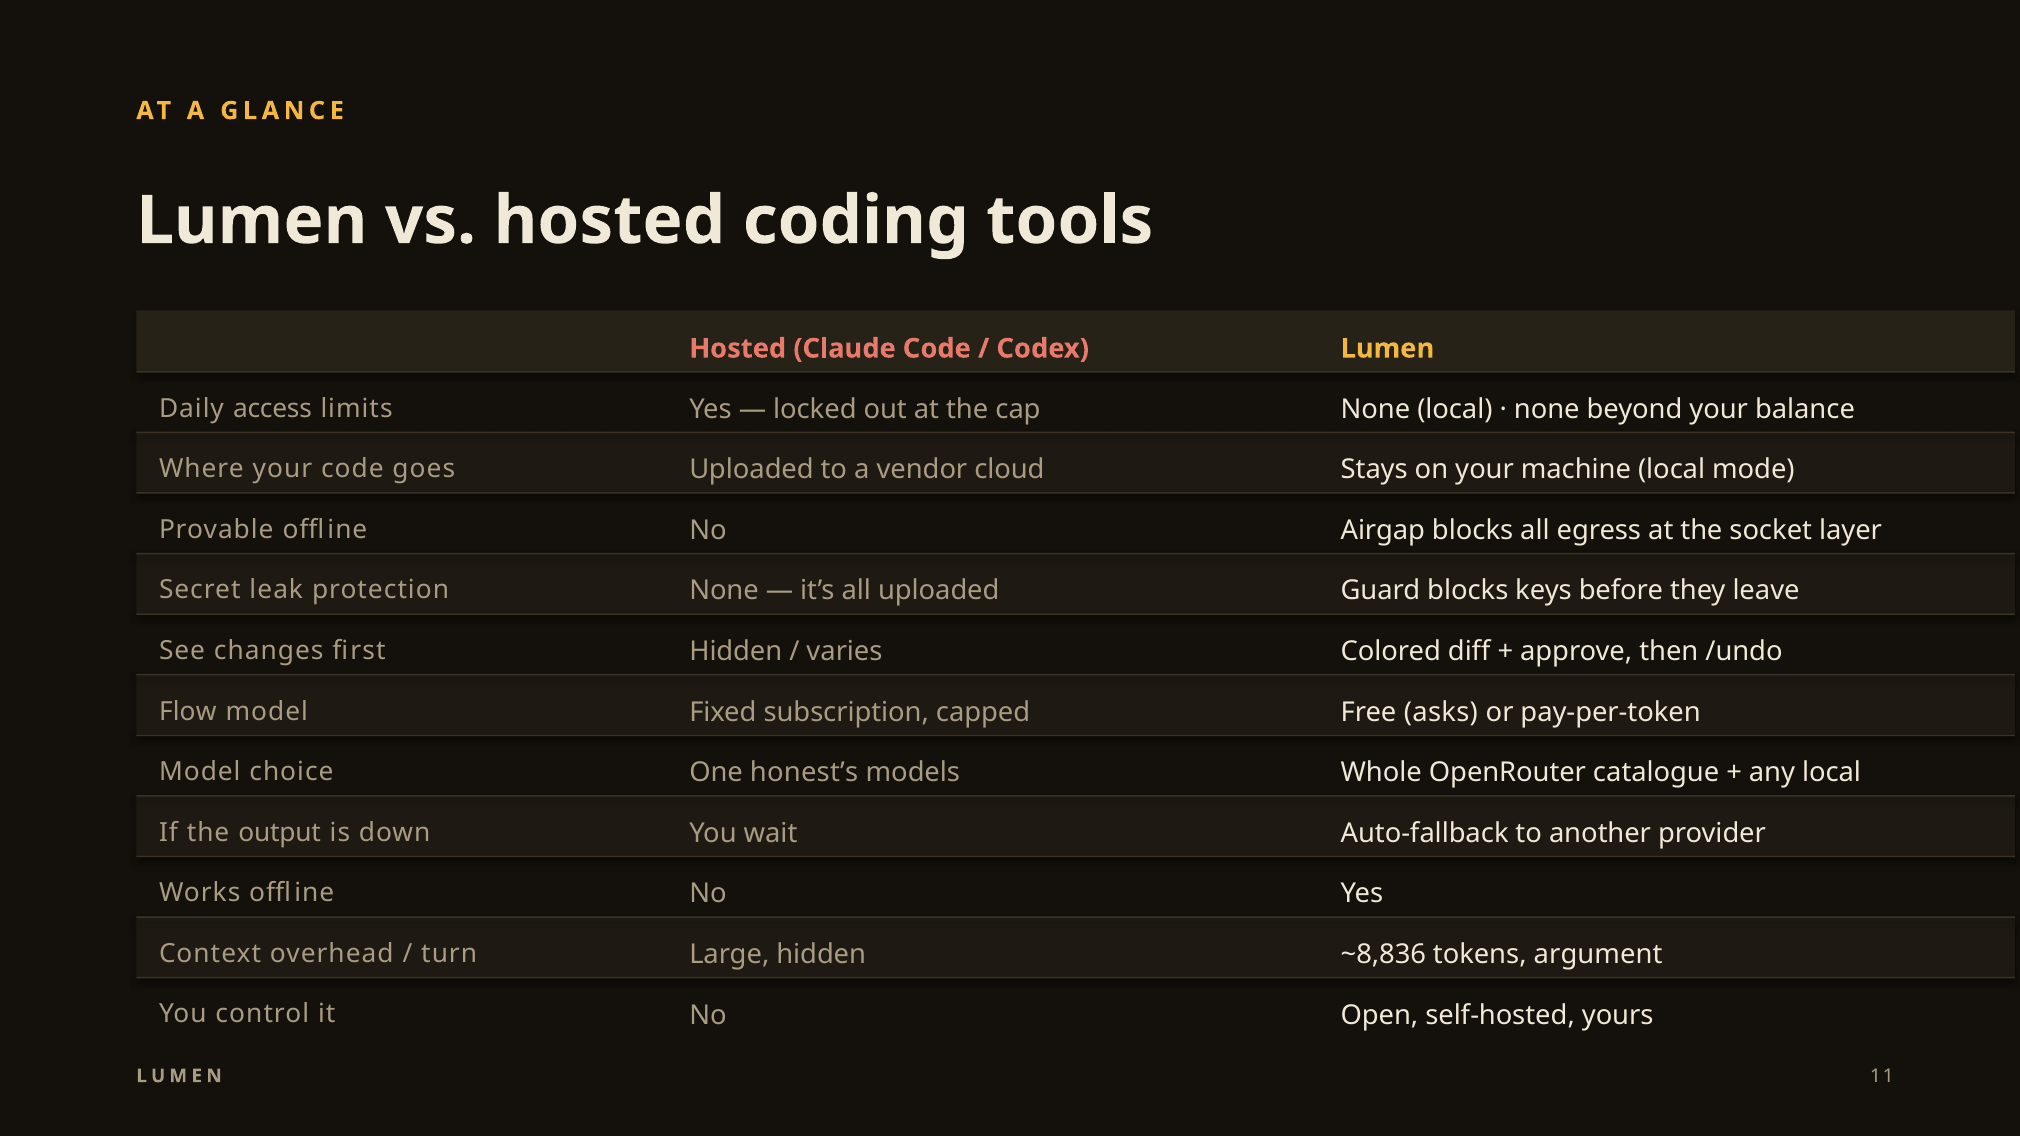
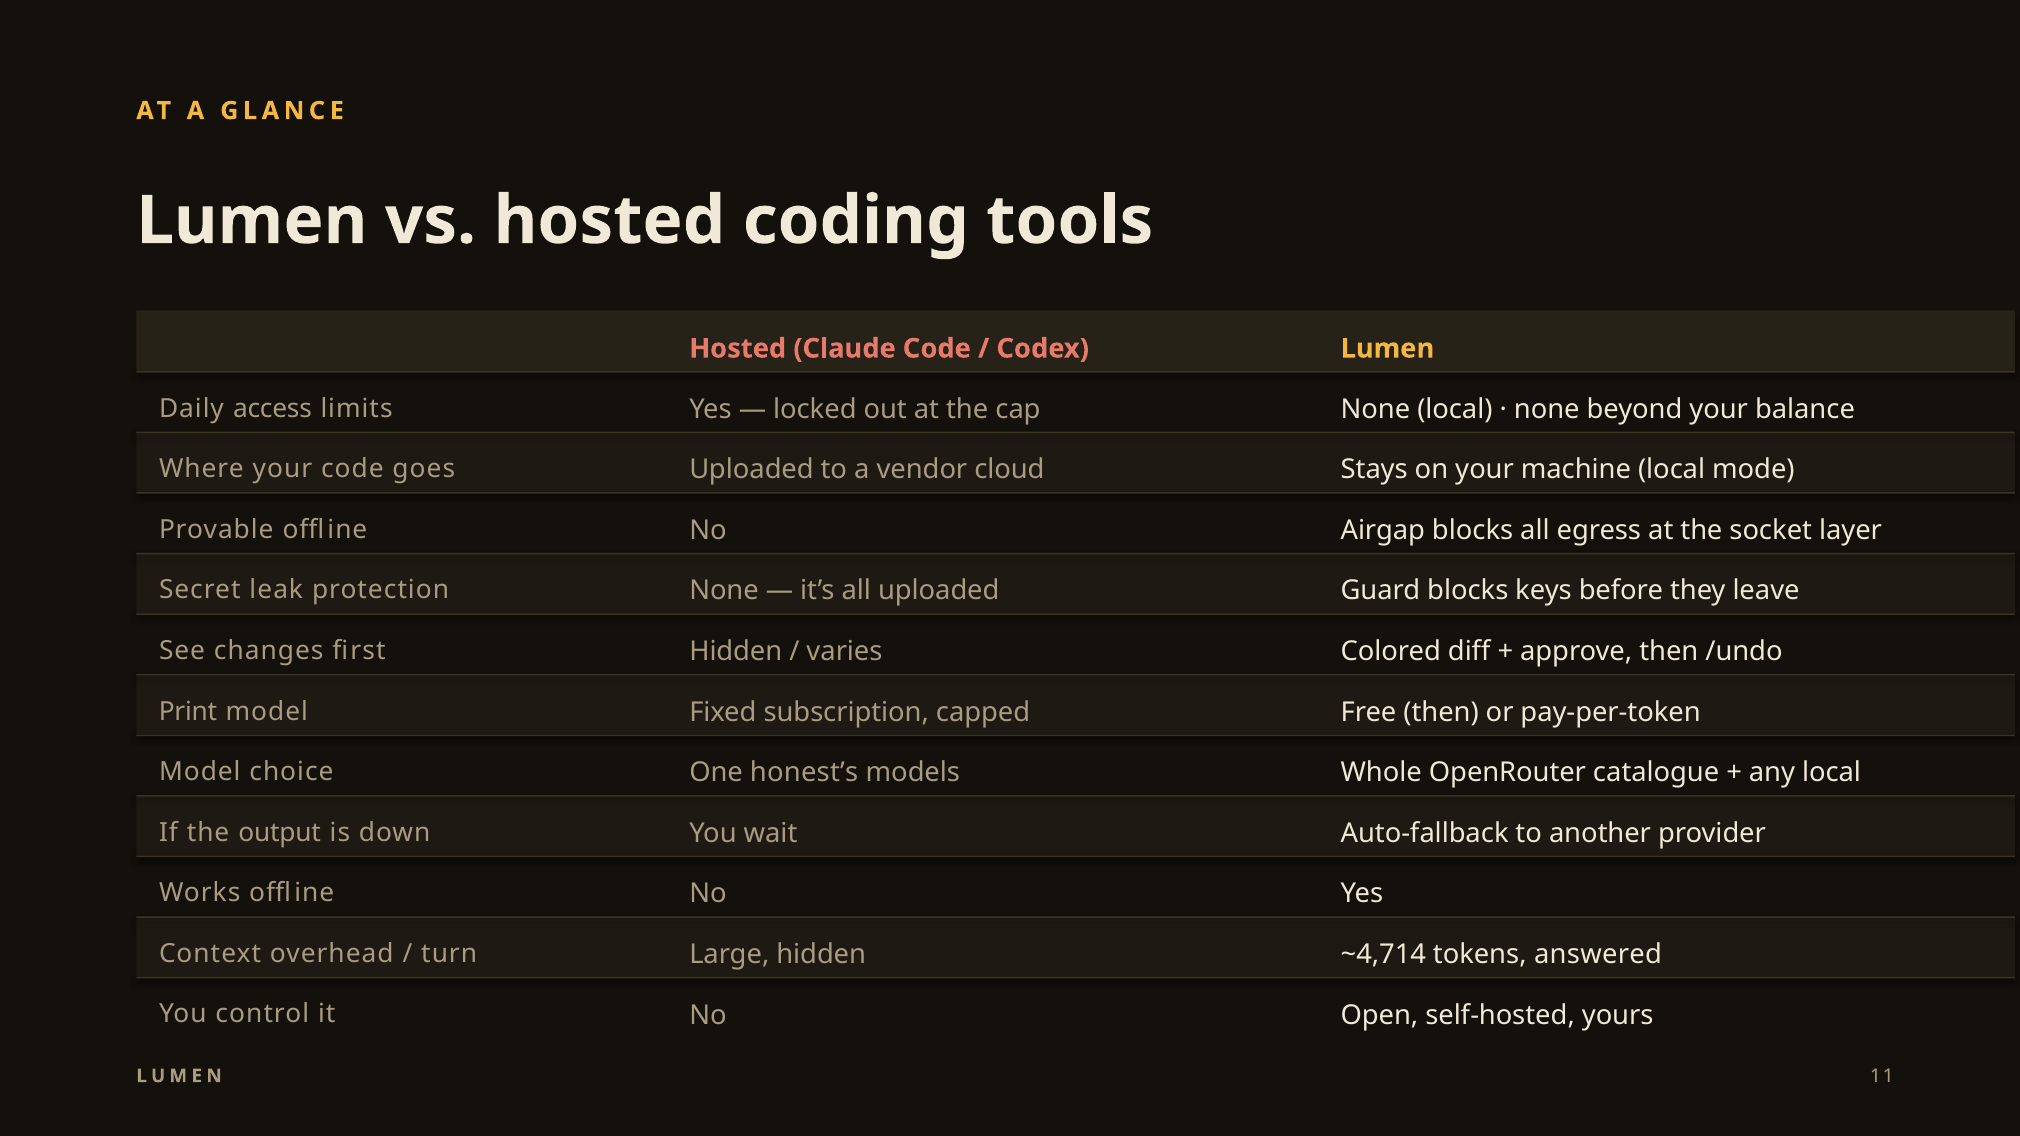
Flow: Flow -> Print
Free asks: asks -> then
~8,836: ~8,836 -> ~4,714
argument: argument -> answered
